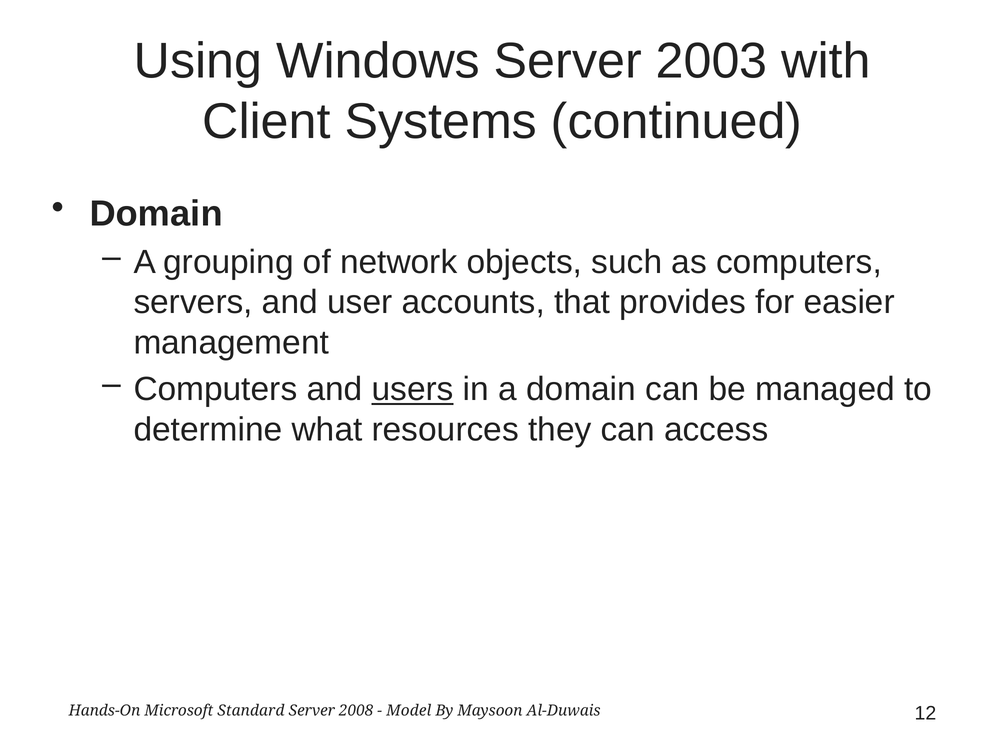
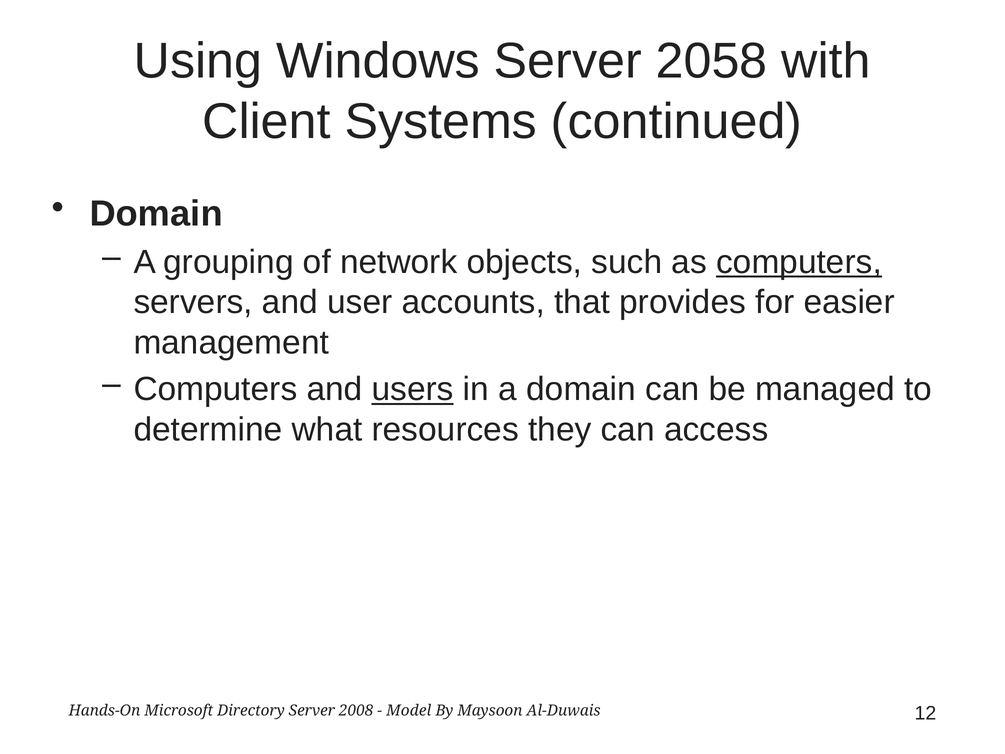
2003: 2003 -> 2058
computers at (799, 262) underline: none -> present
Standard: Standard -> Directory
